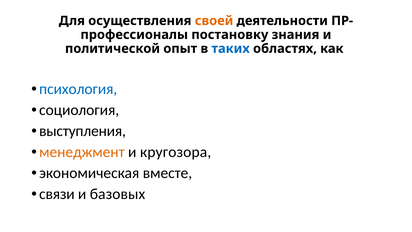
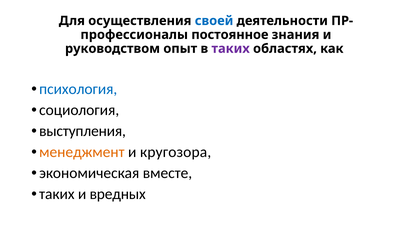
своей colour: orange -> blue
постановку: постановку -> постоянное
политической: политической -> руководством
таких at (231, 49) colour: blue -> purple
связи at (57, 194): связи -> таких
базовых: базовых -> вредных
